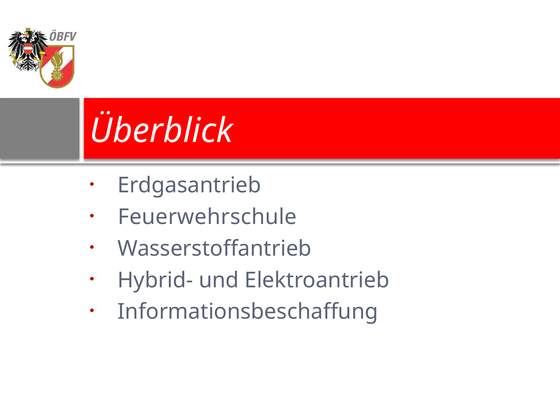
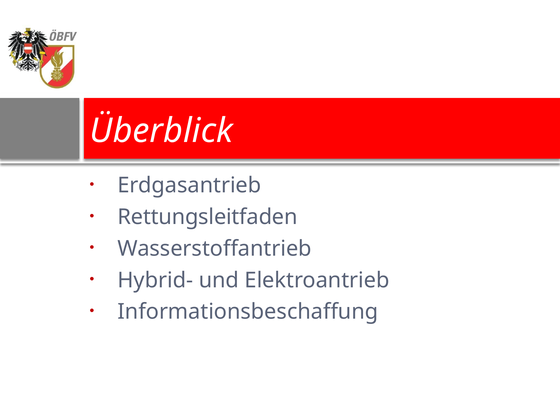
Feuerwehrschule: Feuerwehrschule -> Rettungsleitfaden
